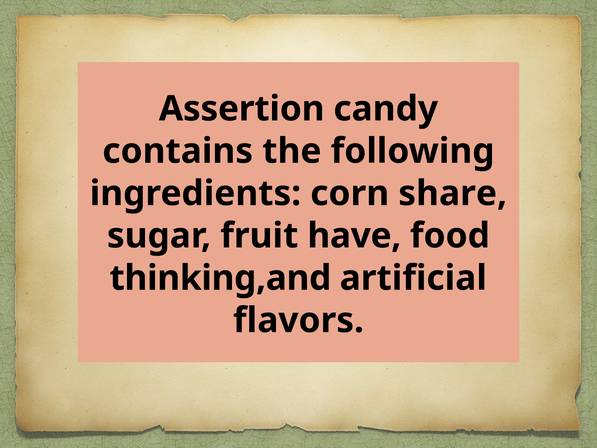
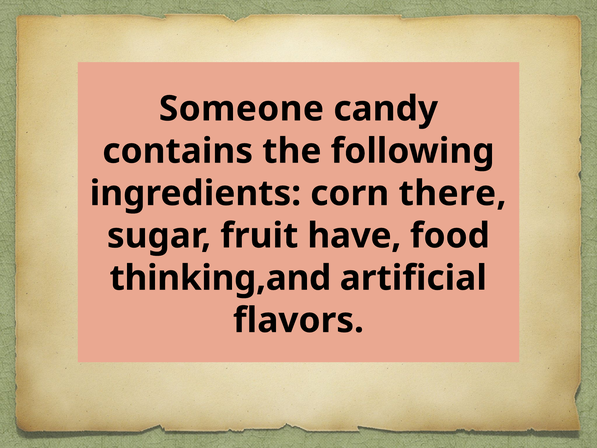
Assertion: Assertion -> Someone
share: share -> there
